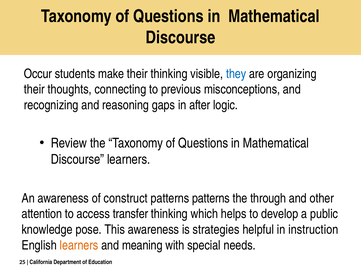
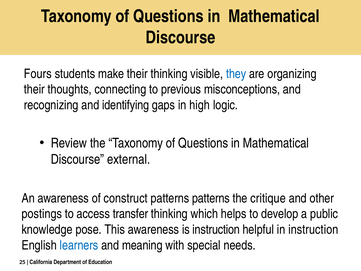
Occur: Occur -> Fours
reasoning: reasoning -> identifying
after: after -> high
Discourse learners: learners -> external
through: through -> critique
attention: attention -> postings
is strategies: strategies -> instruction
learners at (79, 245) colour: orange -> blue
